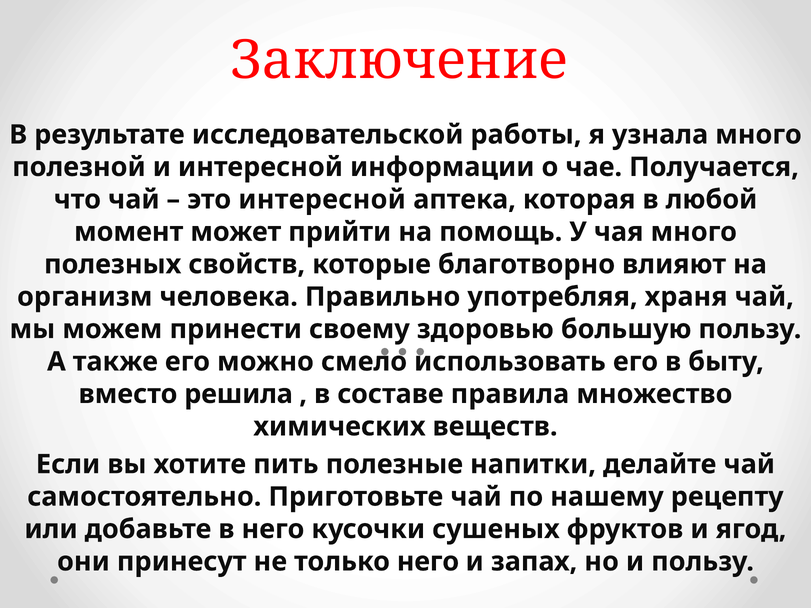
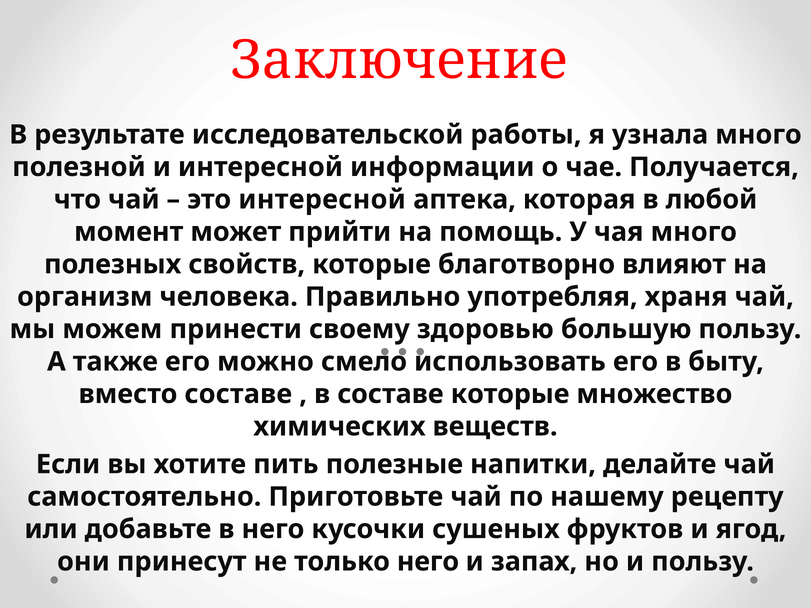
вместо решила: решила -> составе
составе правила: правила -> которые
